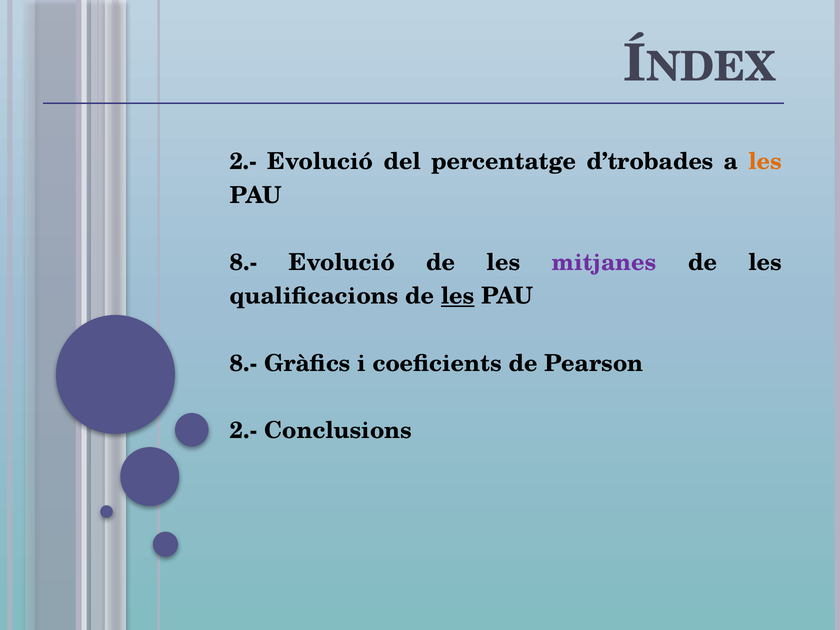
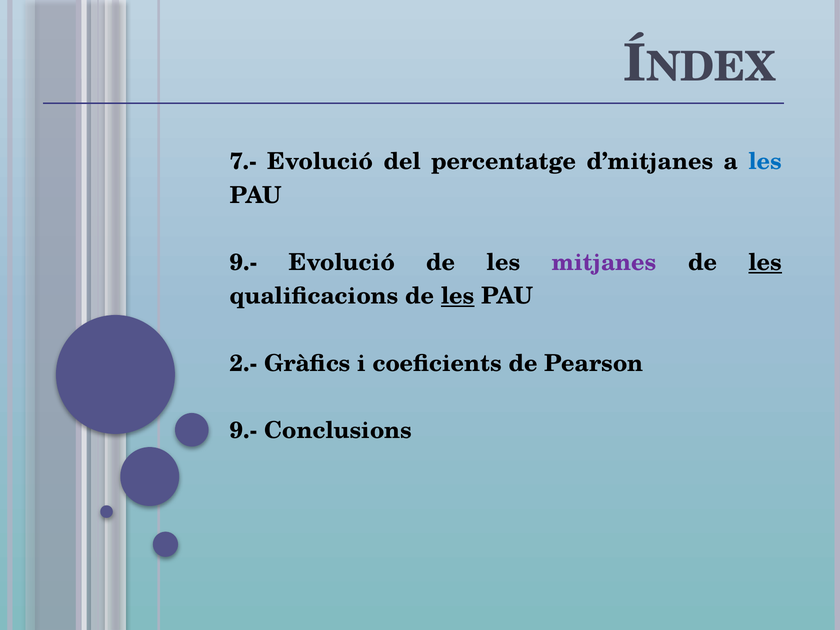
2.- at (243, 162): 2.- -> 7.-
d’trobades: d’trobades -> d’mitjanes
les at (765, 162) colour: orange -> blue
8.- at (244, 263): 8.- -> 9.-
les at (765, 263) underline: none -> present
8.- at (244, 363): 8.- -> 2.-
2.- at (244, 431): 2.- -> 9.-
